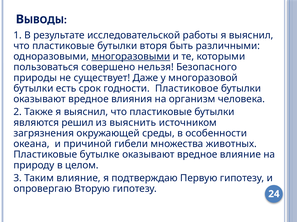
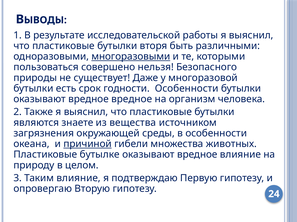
годности Пластиковое: Пластиковое -> Особенности
вредное влияния: влияния -> вредное
решил: решил -> знаете
выяснить: выяснить -> вещества
причиной underline: none -> present
